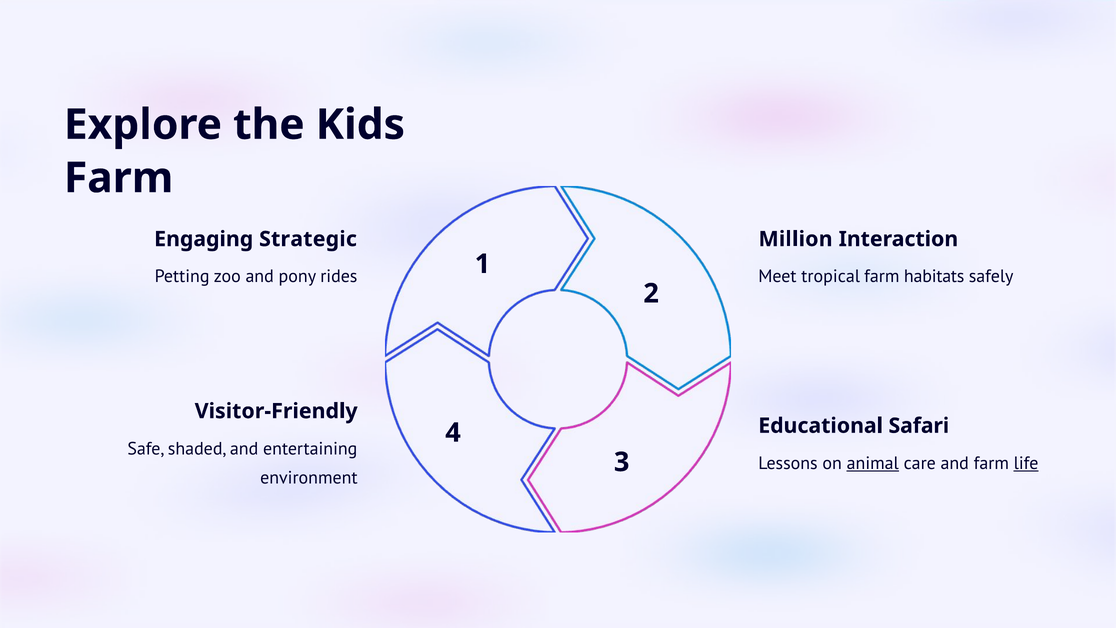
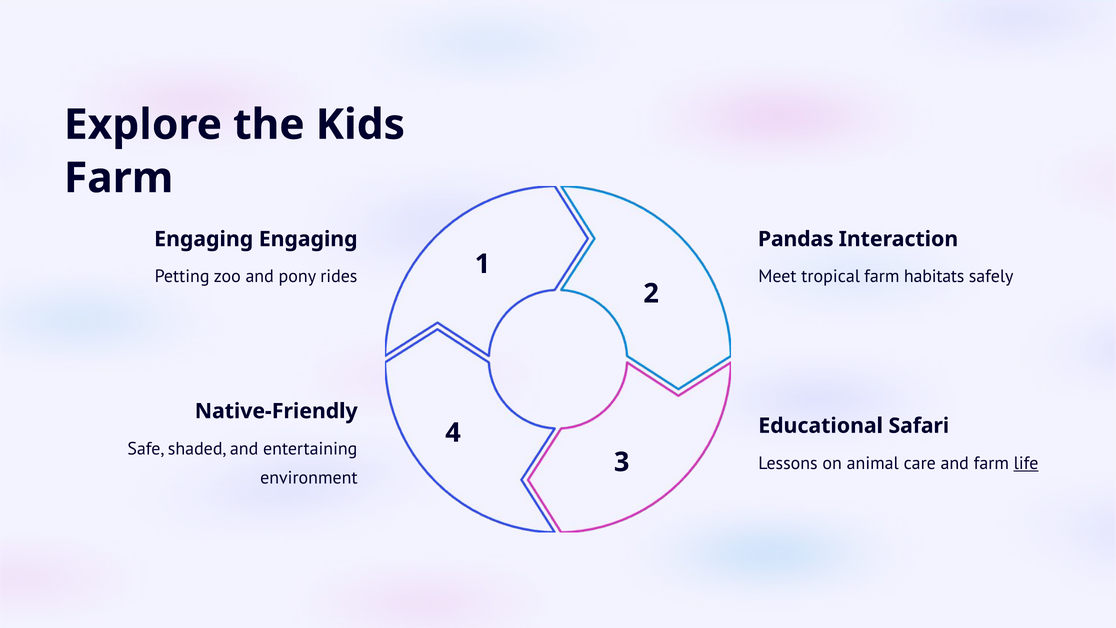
Engaging Strategic: Strategic -> Engaging
Million: Million -> Pandas
Visitor-Friendly: Visitor-Friendly -> Native-Friendly
animal underline: present -> none
